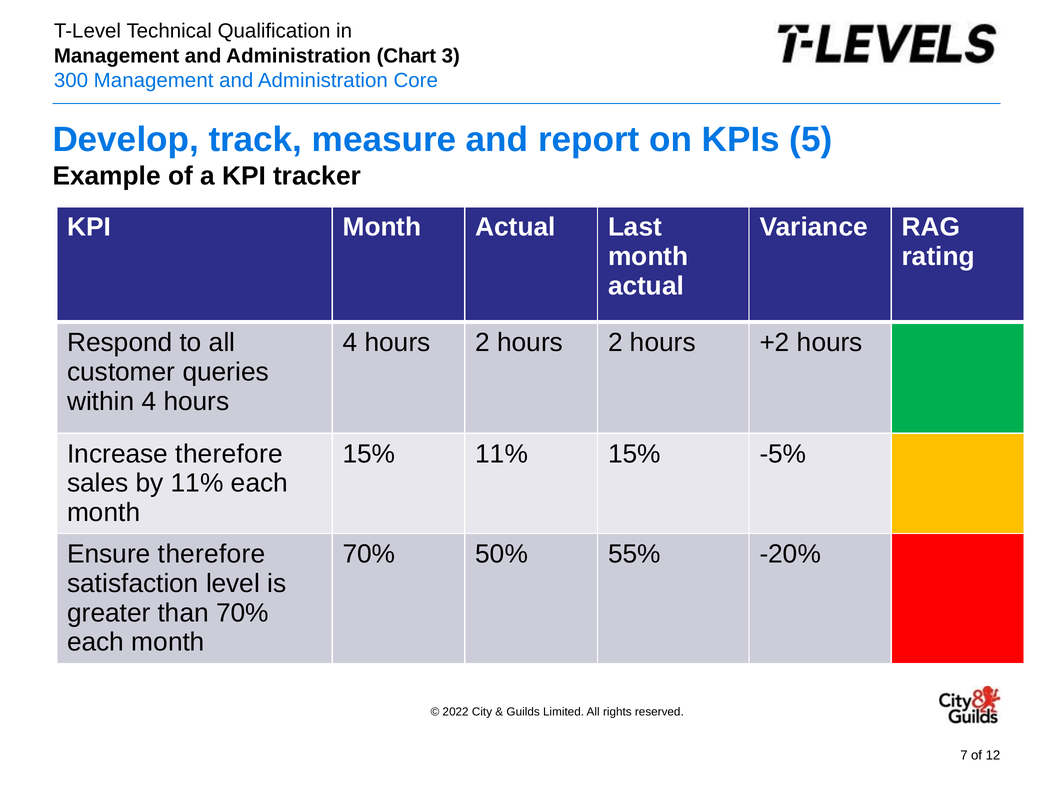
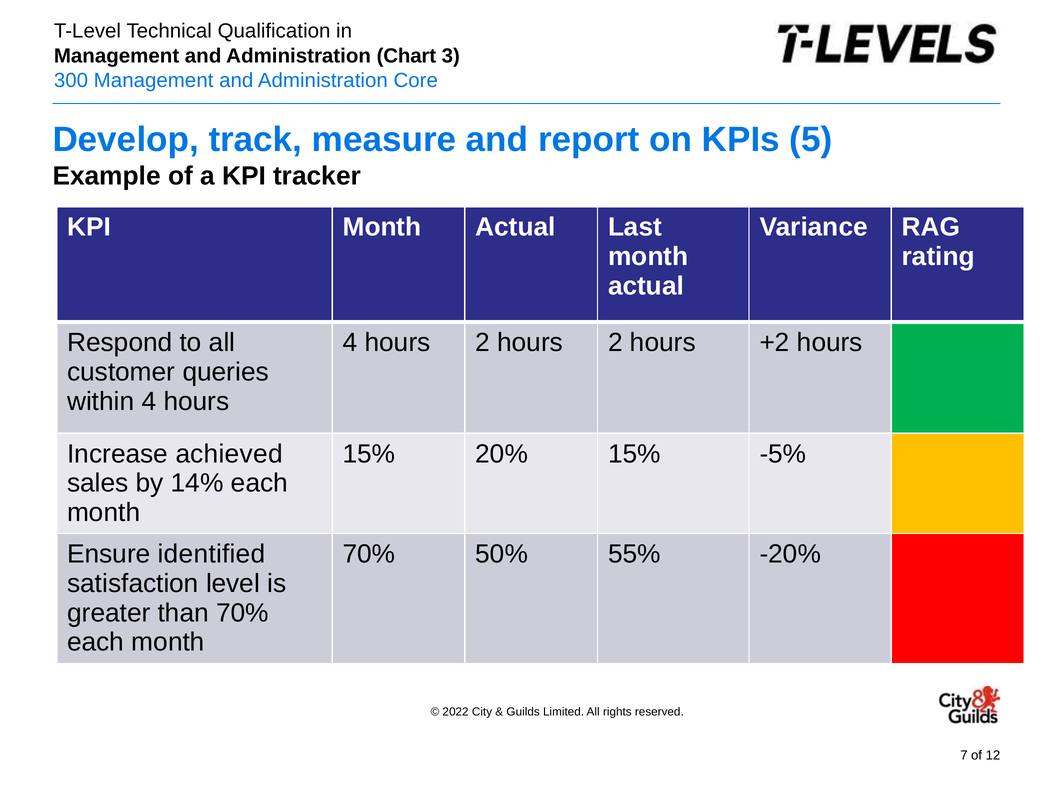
Increase therefore: therefore -> achieved
15% 11%: 11% -> 20%
by 11%: 11% -> 14%
Ensure therefore: therefore -> identified
